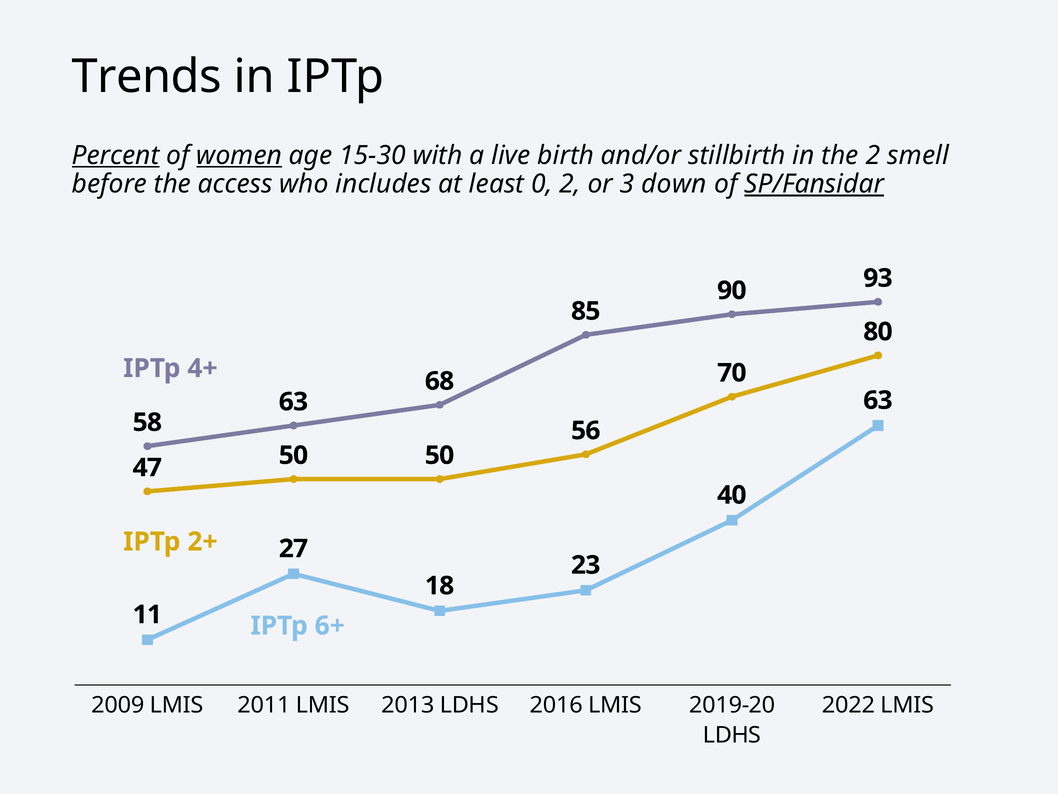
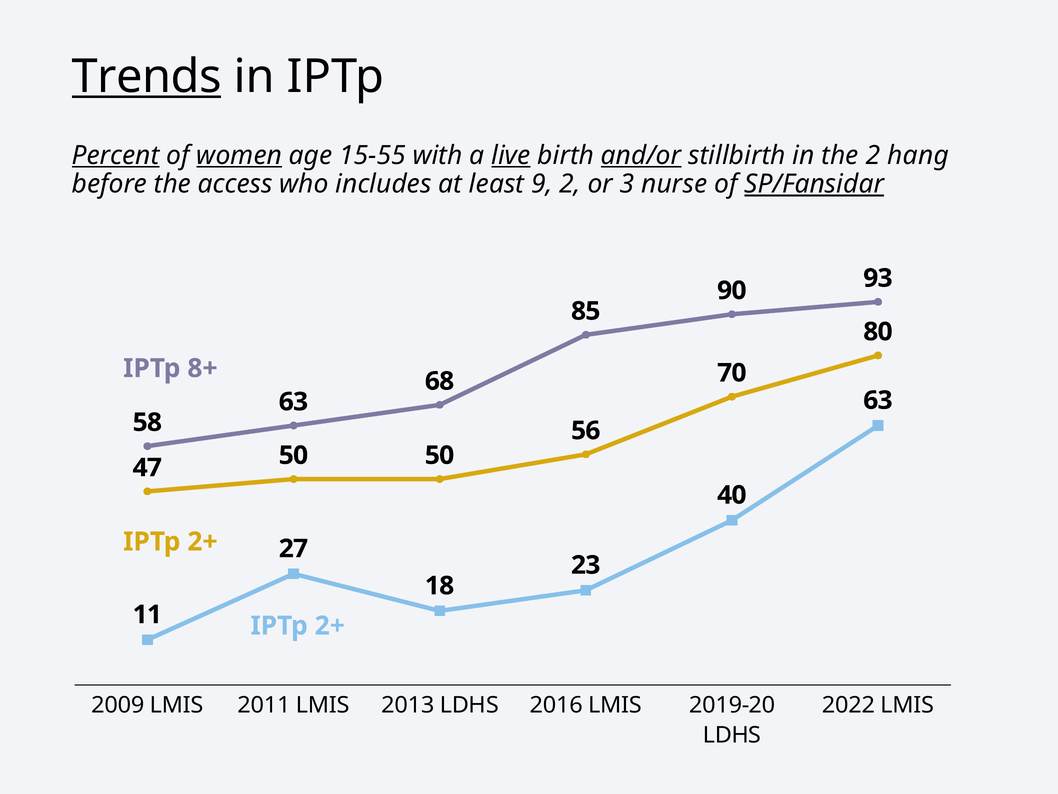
Trends underline: none -> present
15-30: 15-30 -> 15-55
live underline: none -> present
and/or underline: none -> present
smell: smell -> hang
0: 0 -> 9
down: down -> nurse
4+: 4+ -> 8+
6+ at (330, 625): 6+ -> 2+
